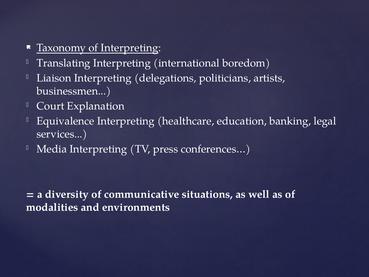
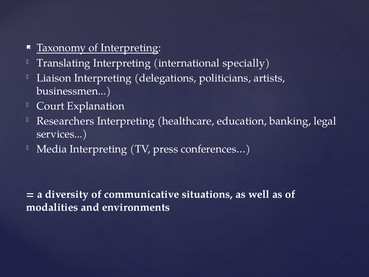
boredom: boredom -> specially
Equivalence: Equivalence -> Researchers
